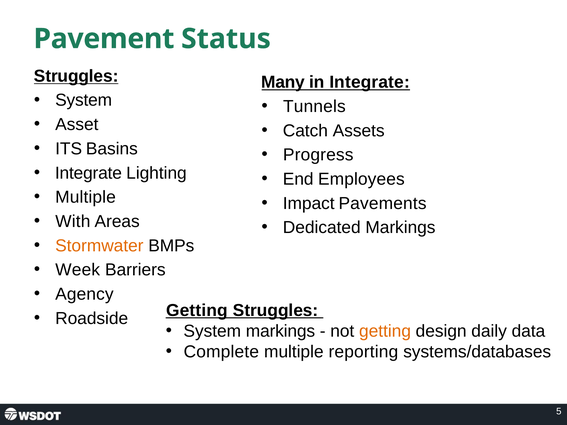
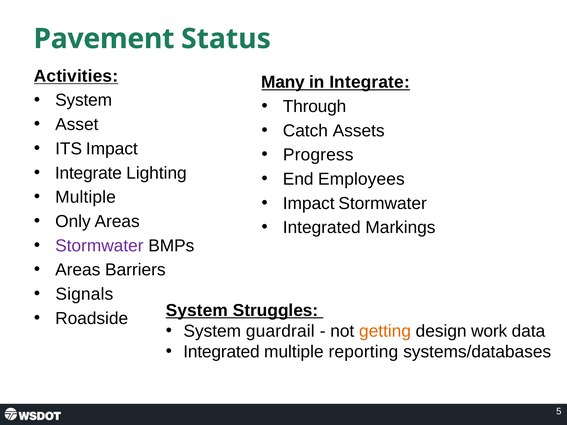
Struggles at (76, 76): Struggles -> Activities
Tunnels: Tunnels -> Through
ITS Basins: Basins -> Impact
Impact Pavements: Pavements -> Stormwater
With: With -> Only
Dedicated at (322, 228): Dedicated -> Integrated
Stormwater at (99, 246) colour: orange -> purple
Week at (78, 270): Week -> Areas
Agency: Agency -> Signals
Getting at (197, 311): Getting -> System
System markings: markings -> guardrail
daily: daily -> work
Complete at (221, 352): Complete -> Integrated
